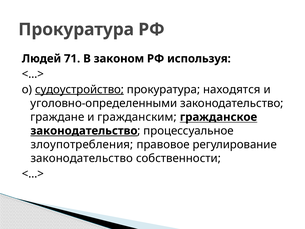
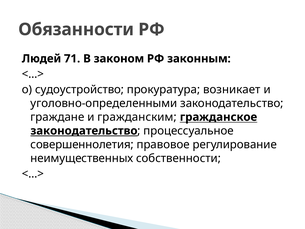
Прокуратура at (76, 29): Прокуратура -> Обязанности
используя: используя -> законным
судоустройство underline: present -> none
находятся: находятся -> возникает
злоупотребления: злоупотребления -> совершеннолетия
законодательство at (82, 158): законодательство -> неимущественных
